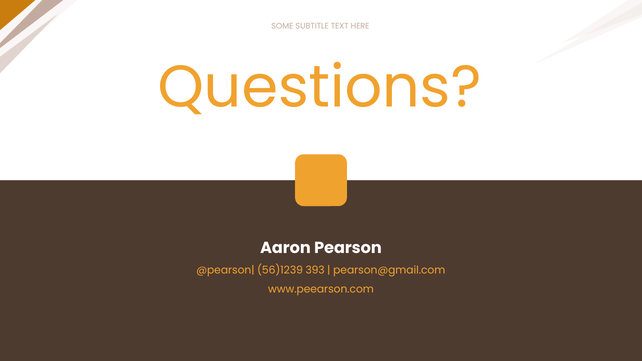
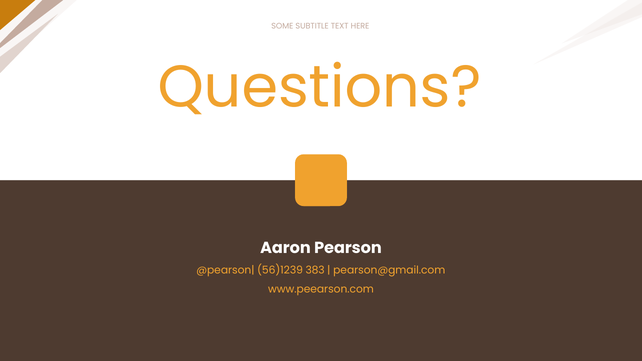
393: 393 -> 383
